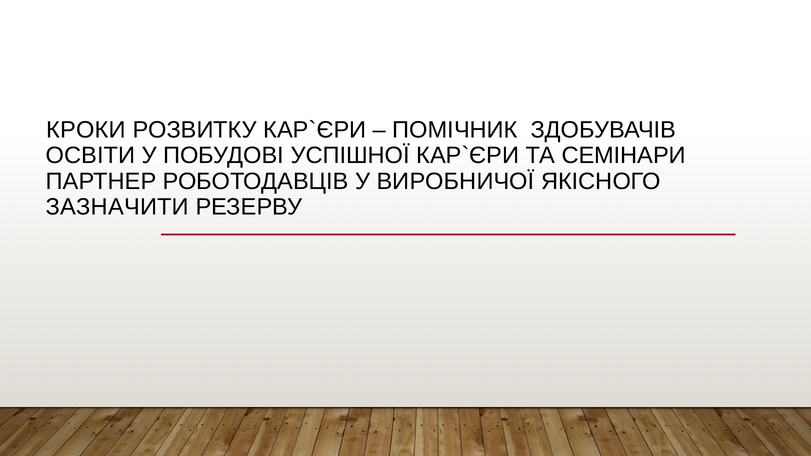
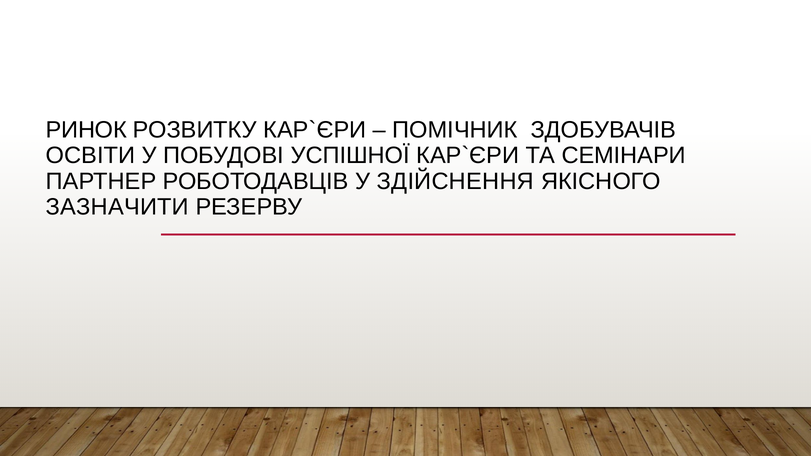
КРОКИ: КРОКИ -> РИНОК
ВИРОБНИЧОЇ: ВИРОБНИЧОЇ -> ЗДІЙСНЕННЯ
